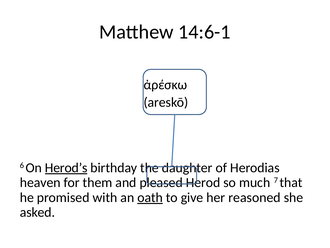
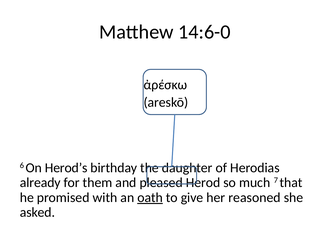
14:6-1: 14:6-1 -> 14:6-0
Herod’s underline: present -> none
heaven: heaven -> already
